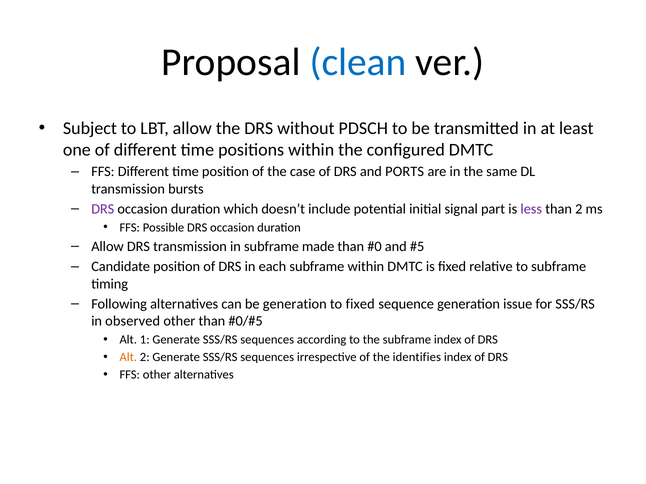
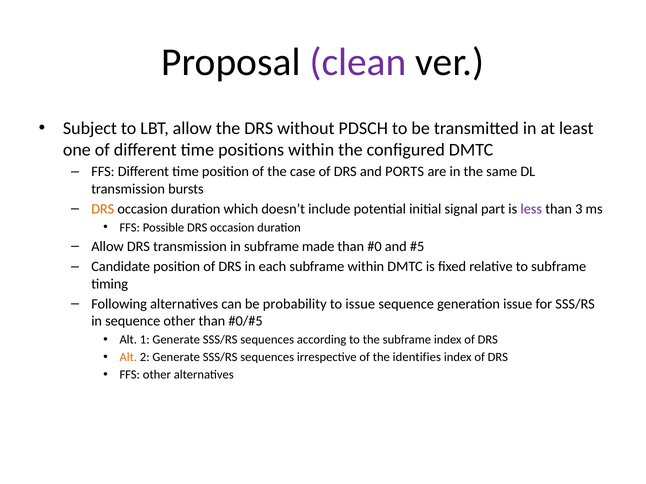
clean colour: blue -> purple
DRS at (103, 209) colour: purple -> orange
than 2: 2 -> 3
be generation: generation -> probability
to fixed: fixed -> issue
in observed: observed -> sequence
